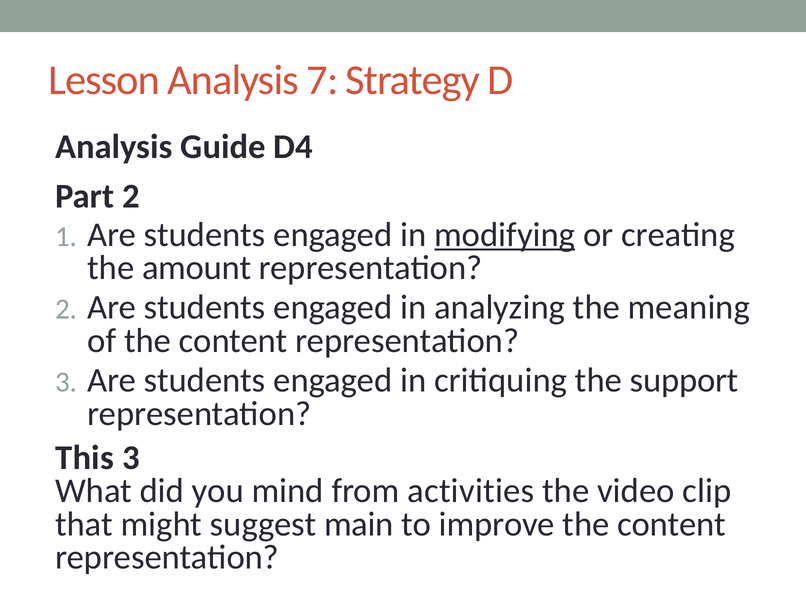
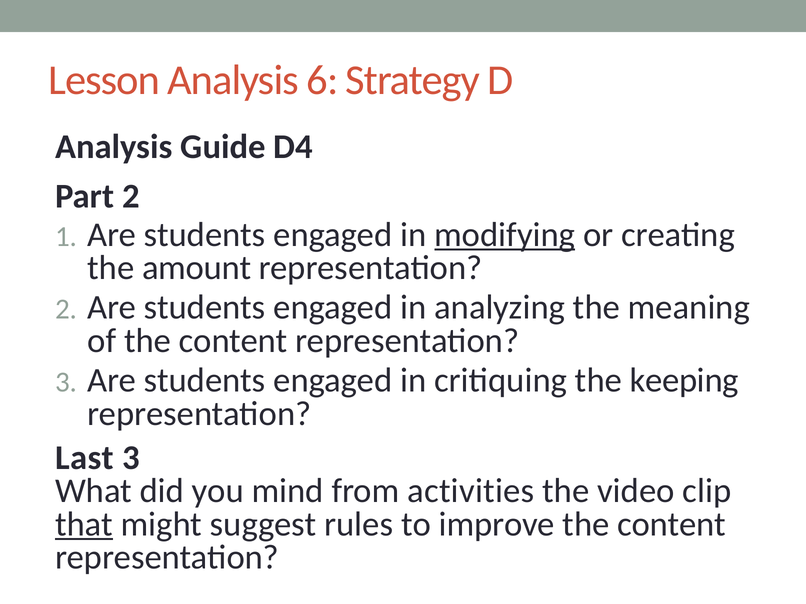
7: 7 -> 6
support: support -> keeping
This: This -> Last
that underline: none -> present
main: main -> rules
